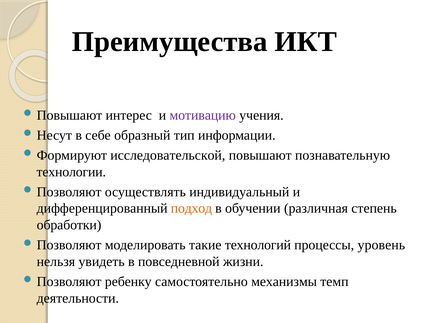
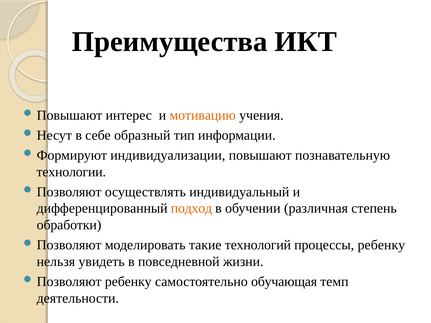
мотивацию colour: purple -> orange
исследовательской: исследовательской -> индивидуализации
процессы уровень: уровень -> ребенку
механизмы: механизмы -> обучающая
